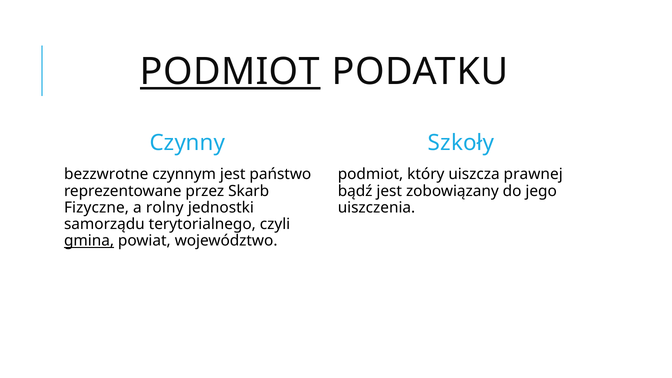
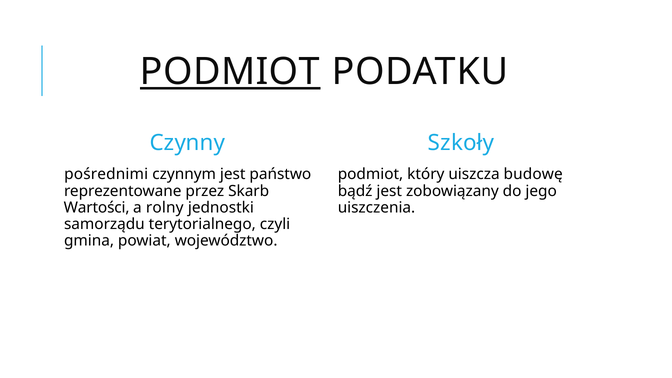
bezzwrotne: bezzwrotne -> pośrednimi
prawnej: prawnej -> budowę
Fizyczne: Fizyczne -> Wartości
gmina underline: present -> none
